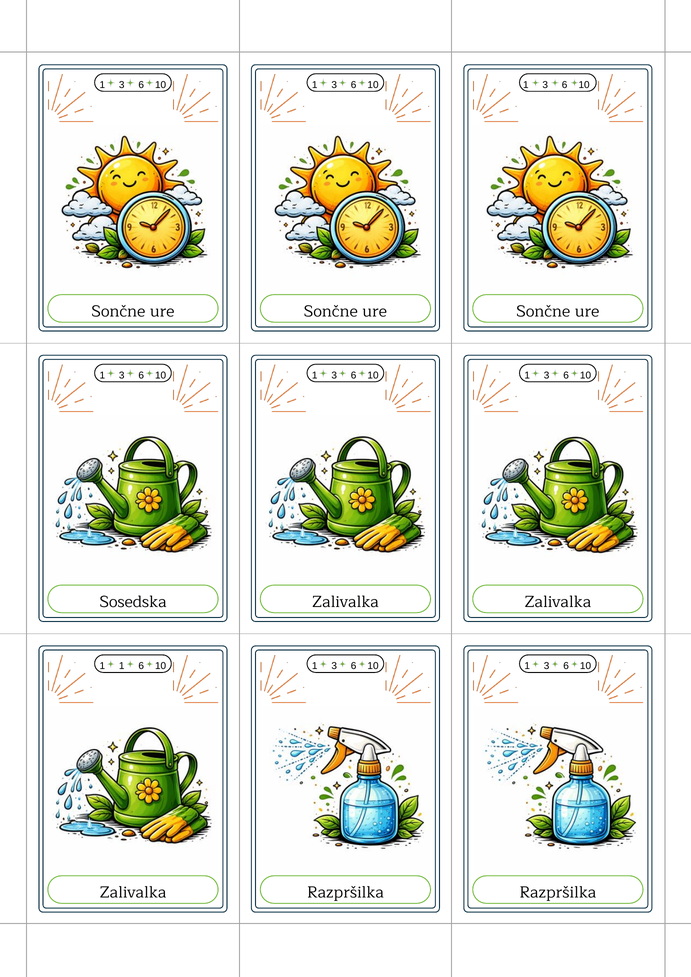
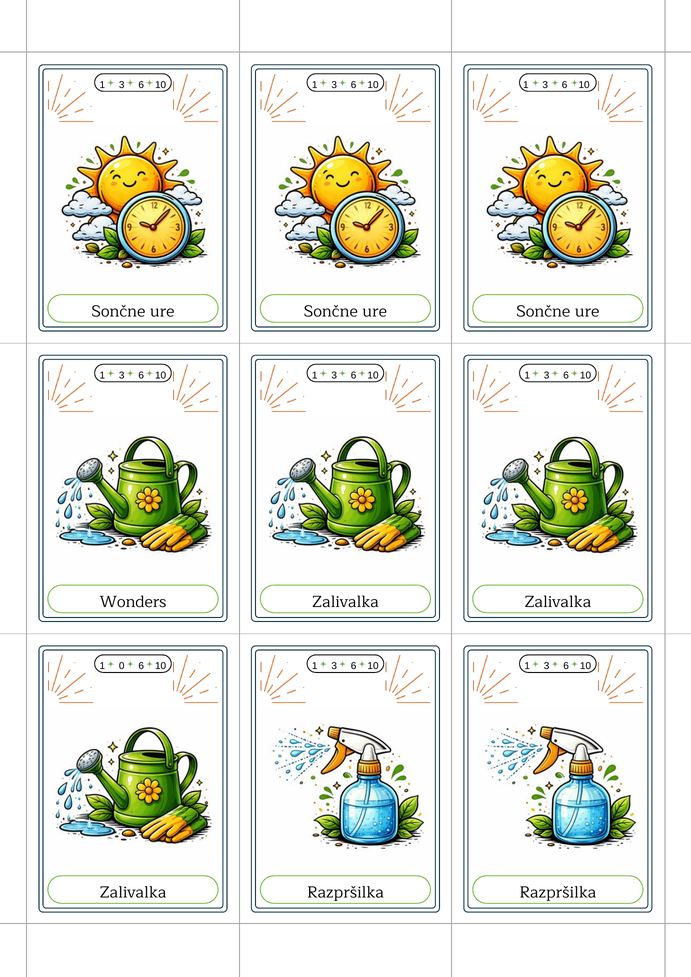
Sosedska: Sosedska -> Wonders
1 1: 1 -> 0
